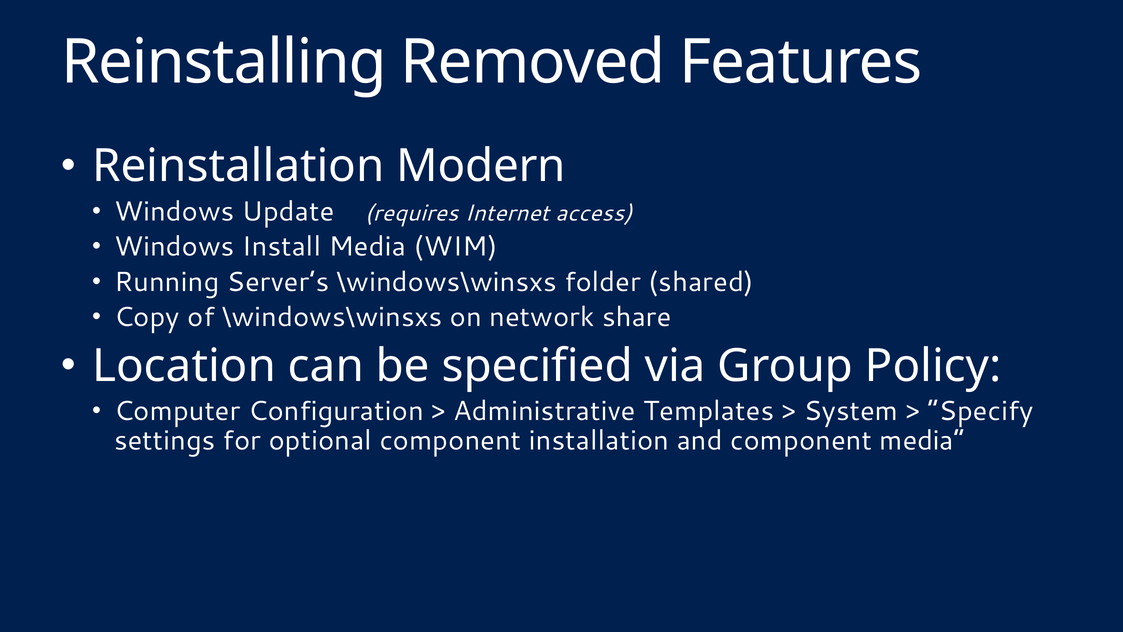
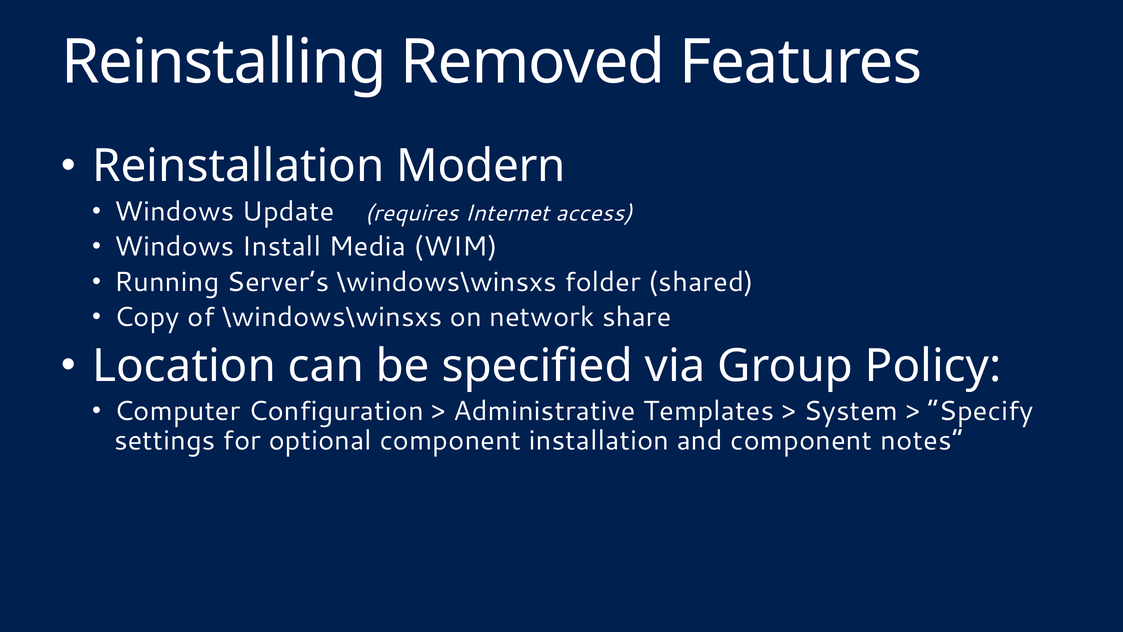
component media: media -> notes
